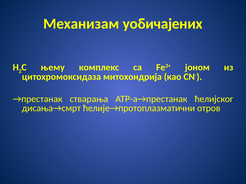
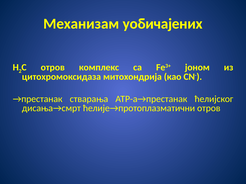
њему at (53, 68): њему -> отров
